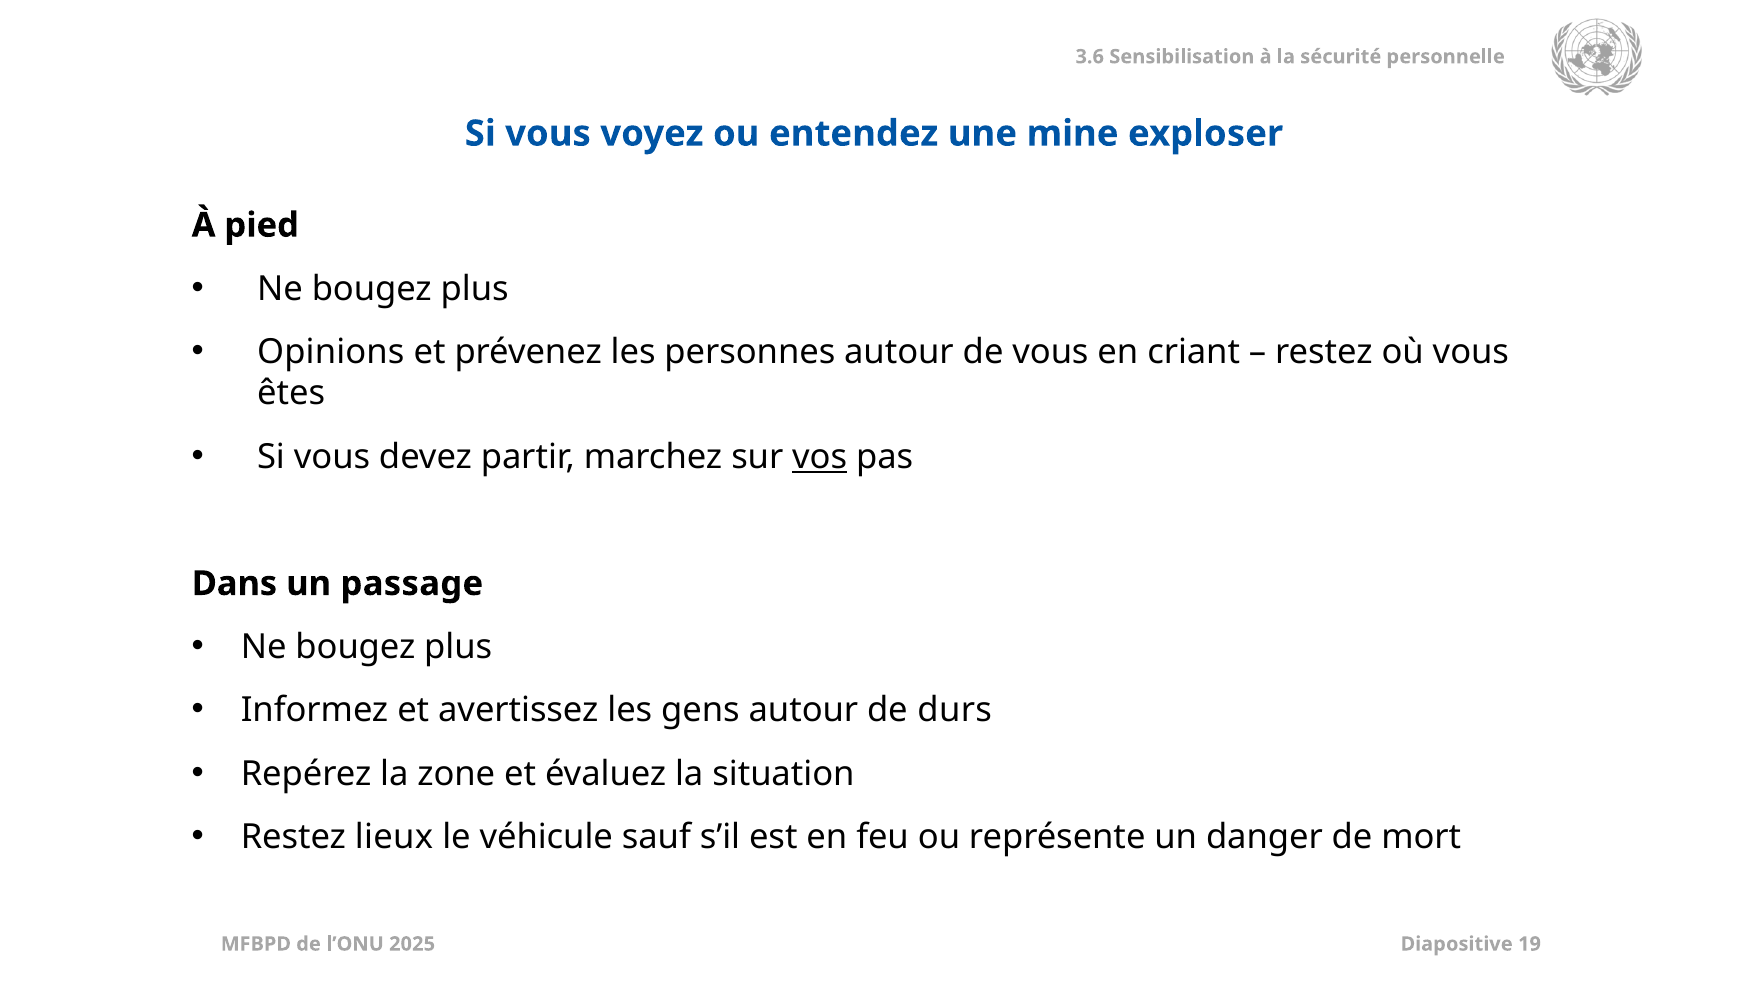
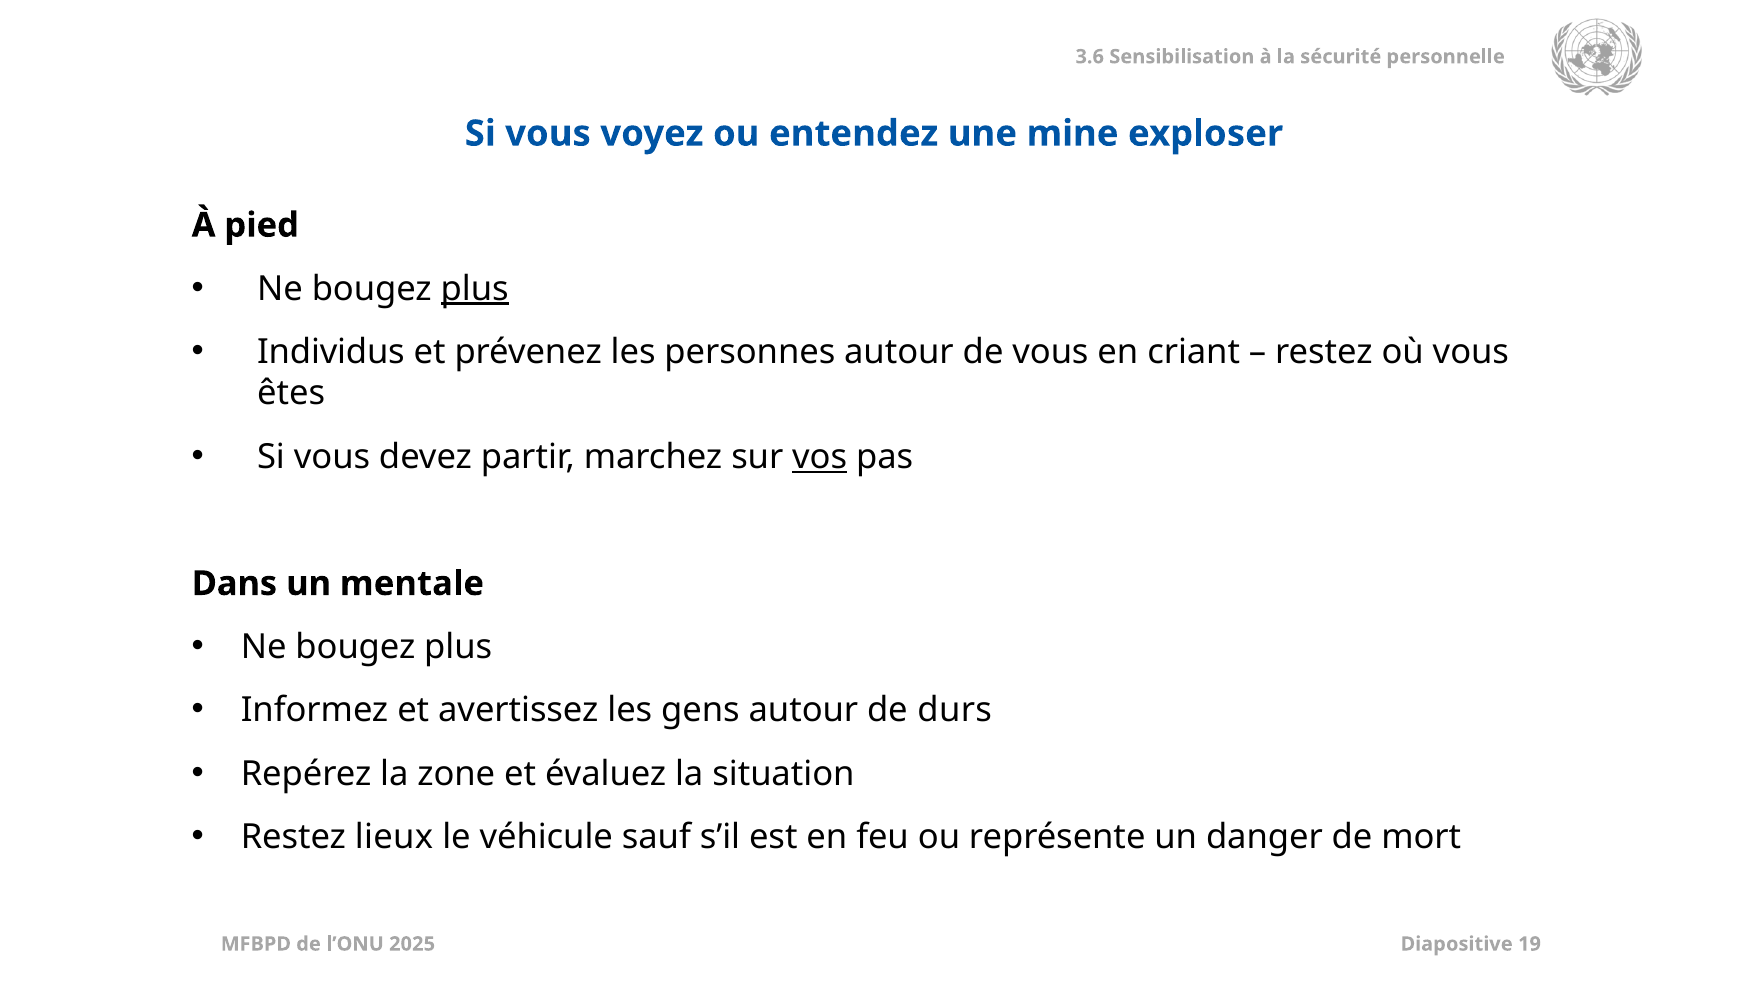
plus at (475, 289) underline: none -> present
Opinions: Opinions -> Individus
passage: passage -> mentale
